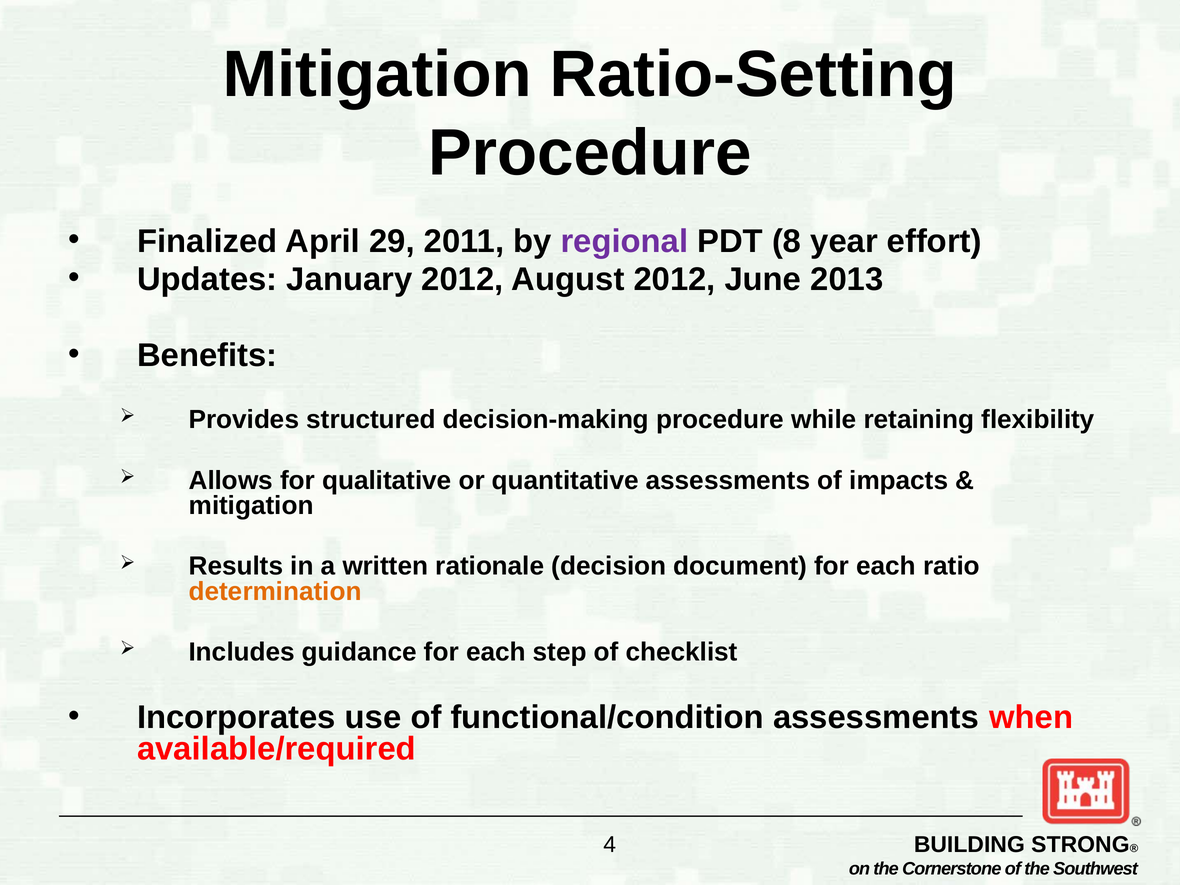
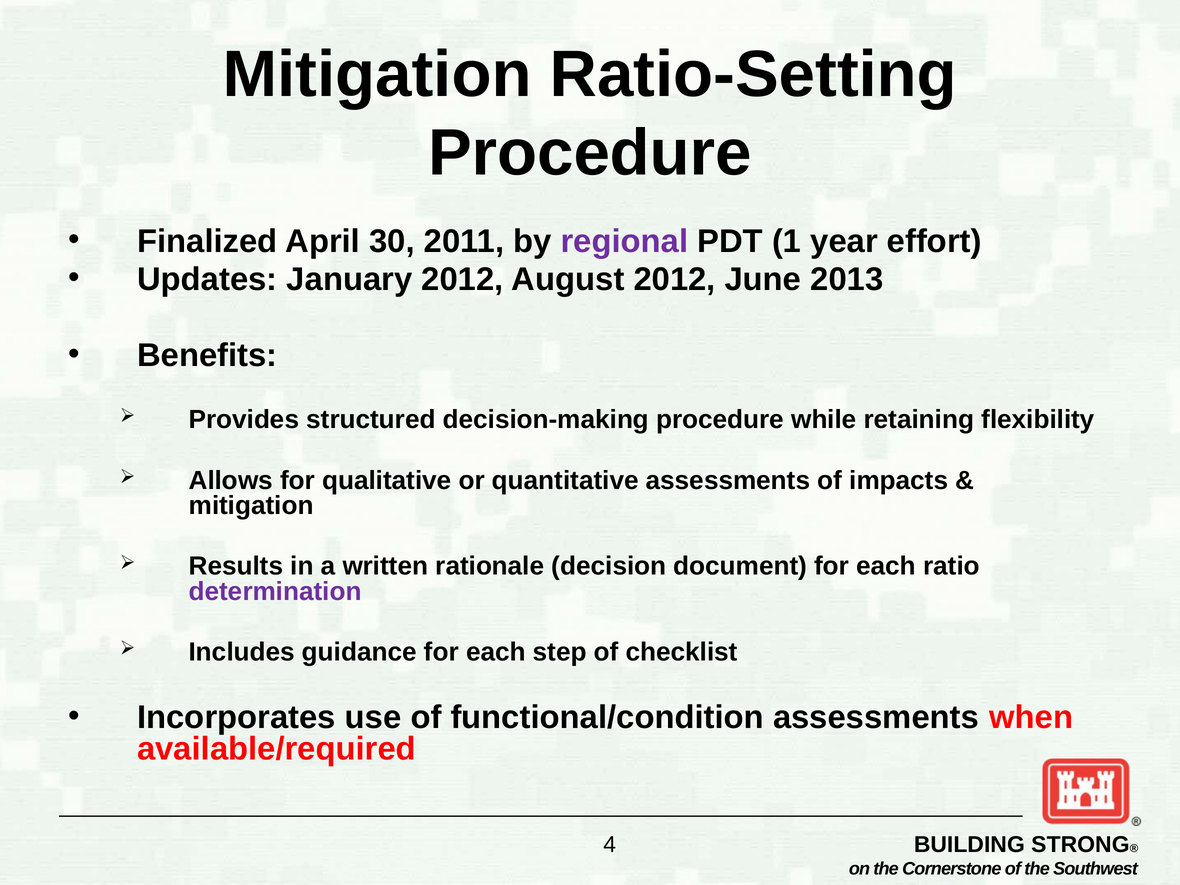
29: 29 -> 30
8: 8 -> 1
determination colour: orange -> purple
